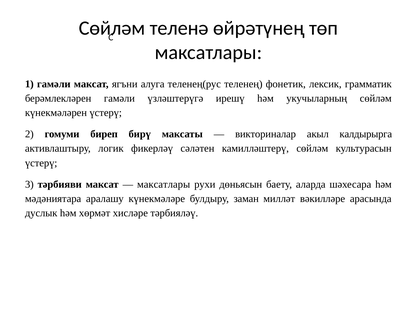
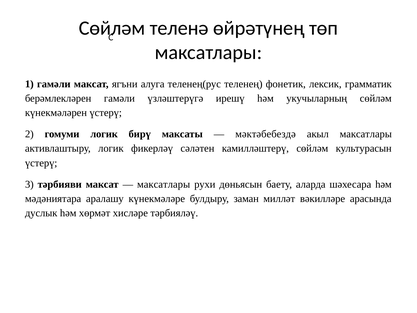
гомуми биреп: биреп -> логик
викториналар: викториналар -> мәктәбебездә
акыл калдырырга: калдырырга -> максатлары
